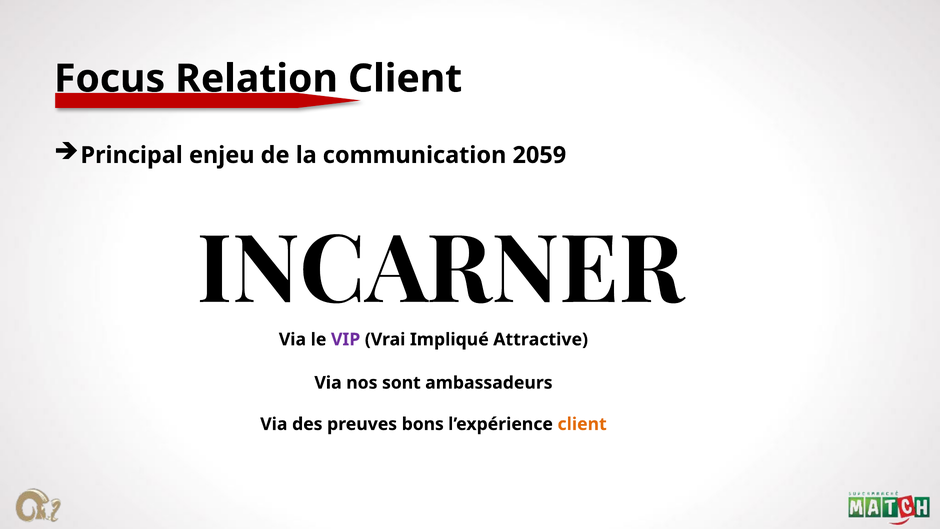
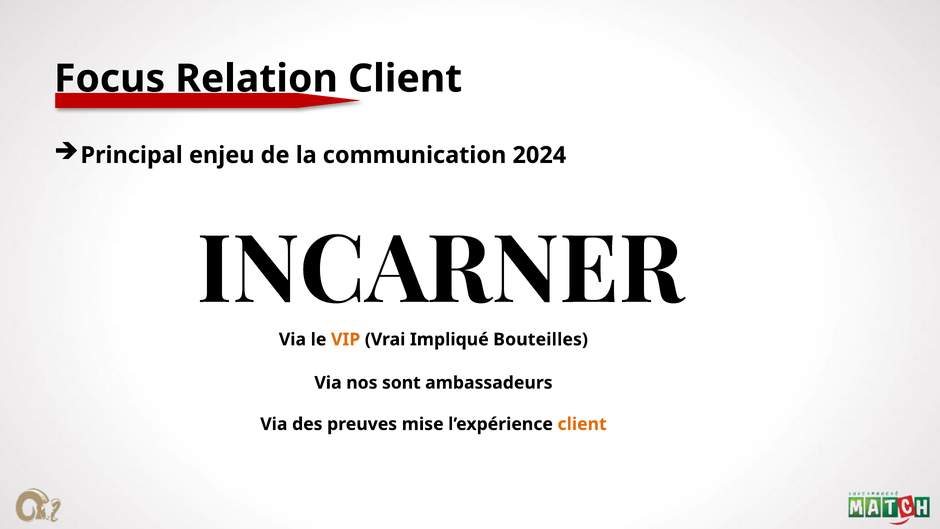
2059: 2059 -> 2024
VIP colour: purple -> orange
Attractive: Attractive -> Bouteilles
bons: bons -> mise
